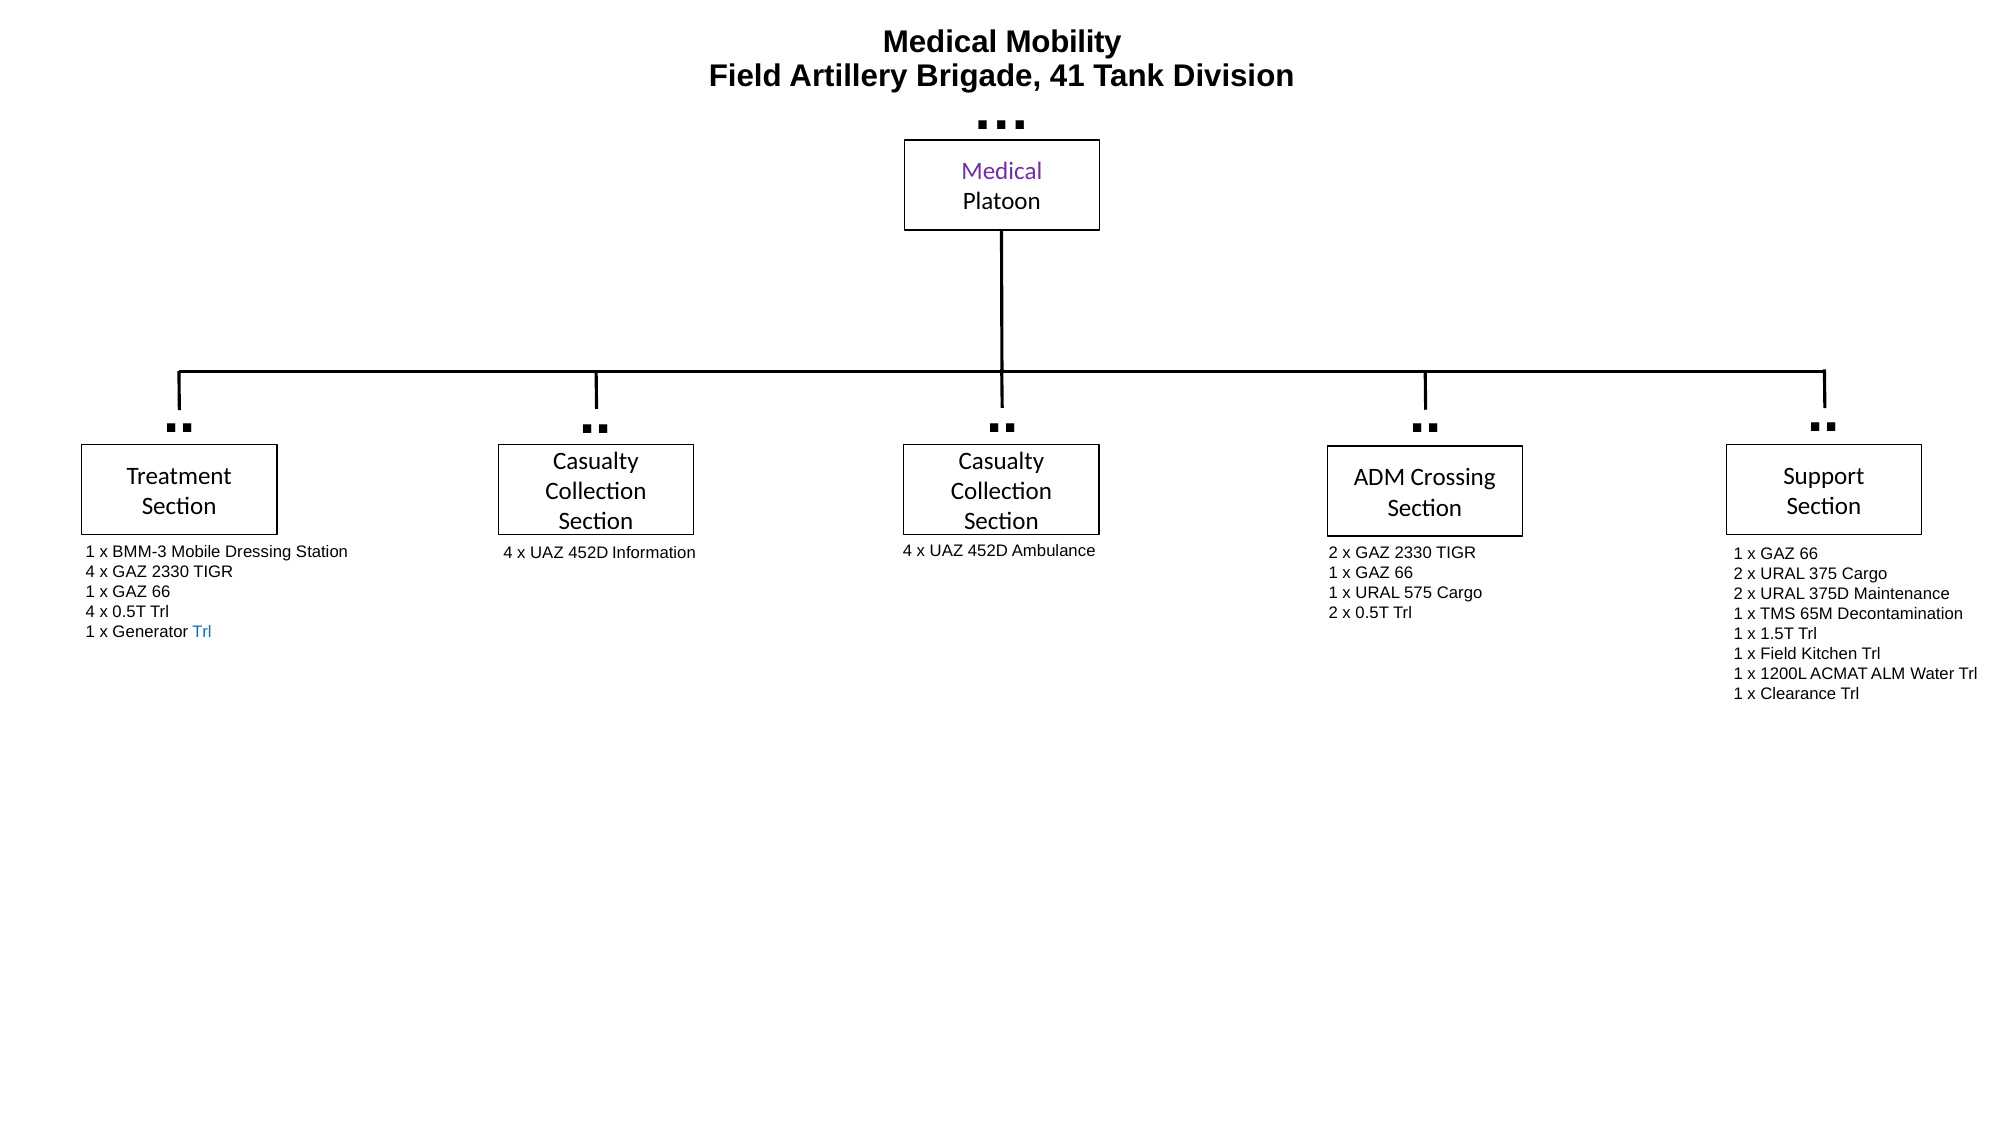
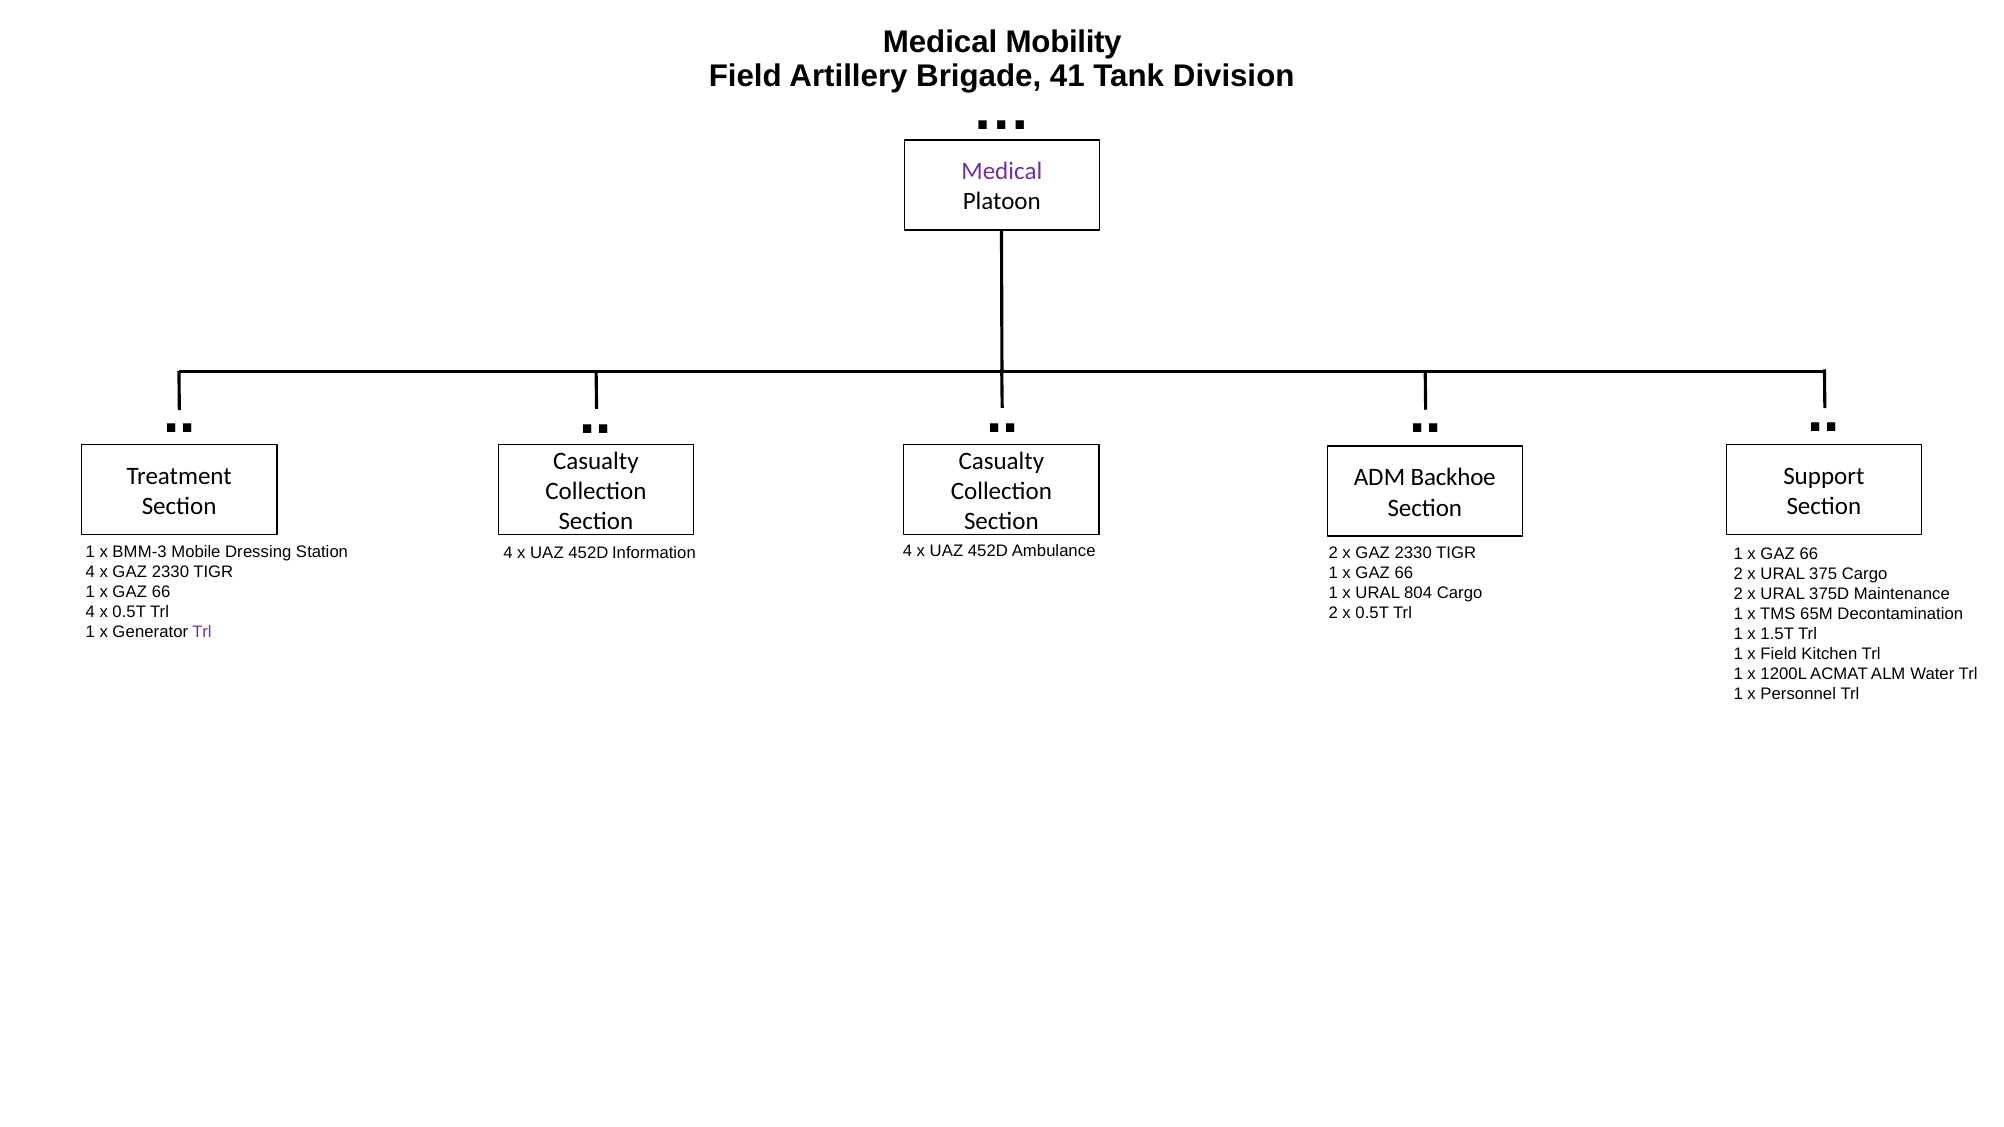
Crossing: Crossing -> Backhoe
575: 575 -> 804
Trl at (202, 632) colour: blue -> purple
Clearance: Clearance -> Personnel
